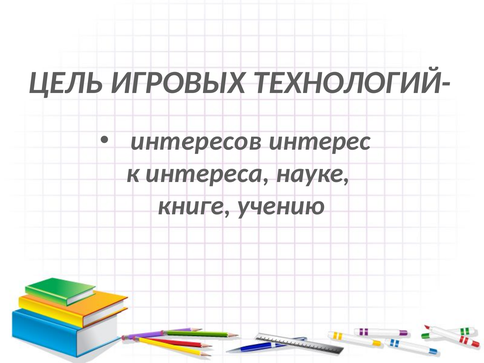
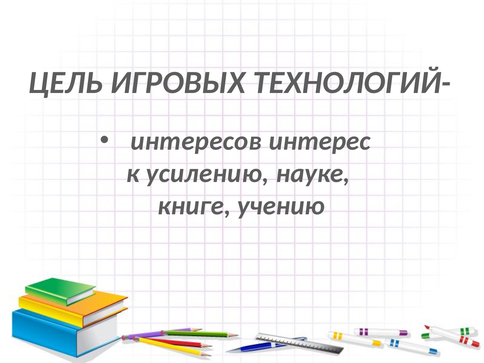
интереса: интереса -> усилению
